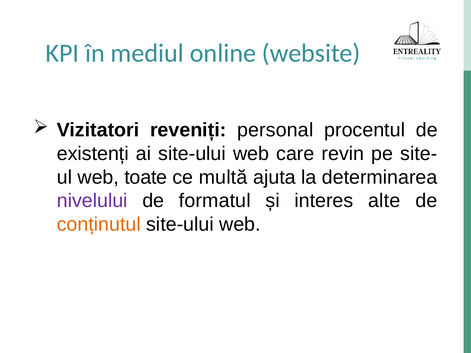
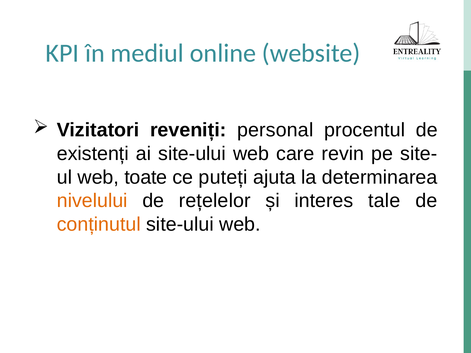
multă: multă -> puteți
nivelului colour: purple -> orange
formatul: formatul -> rețelelor
alte: alte -> tale
